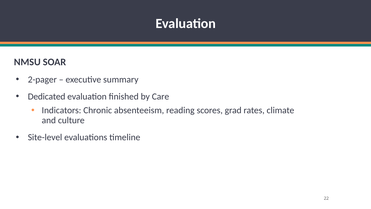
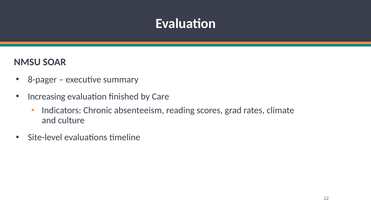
2-pager: 2-pager -> 8-pager
Dedicated: Dedicated -> Increasing
